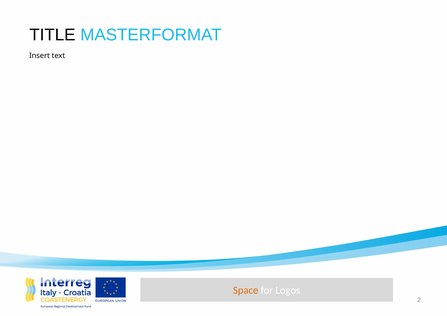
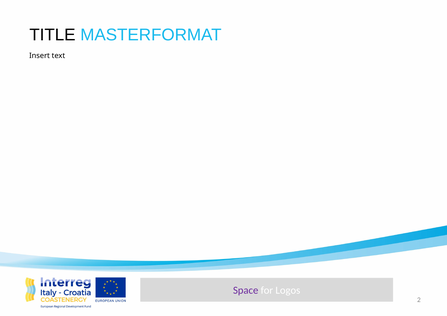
Space colour: orange -> purple
